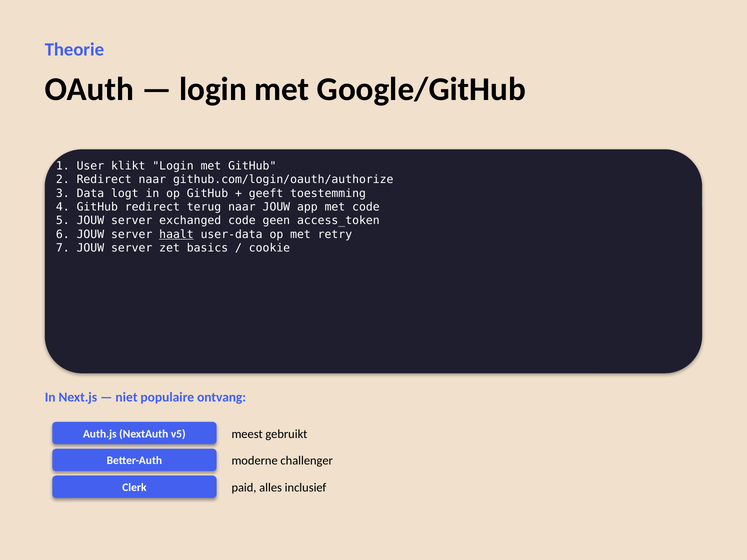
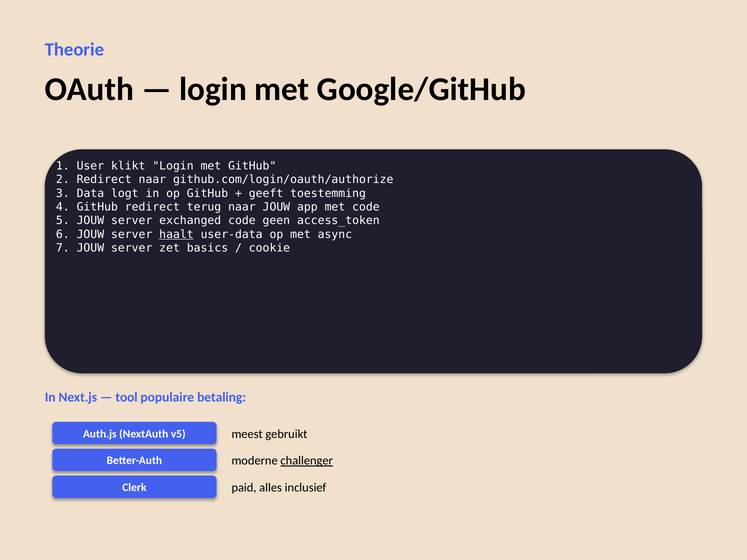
retry: retry -> async
niet: niet -> tool
ontvang: ontvang -> betaling
challenger underline: none -> present
